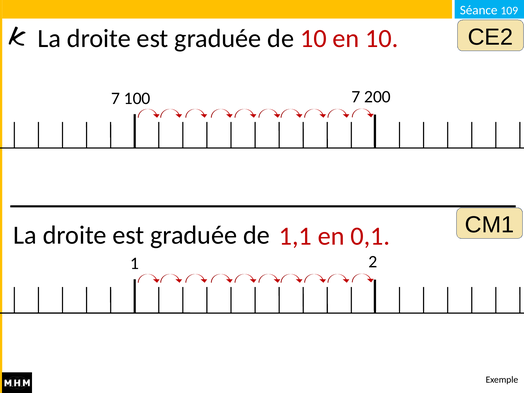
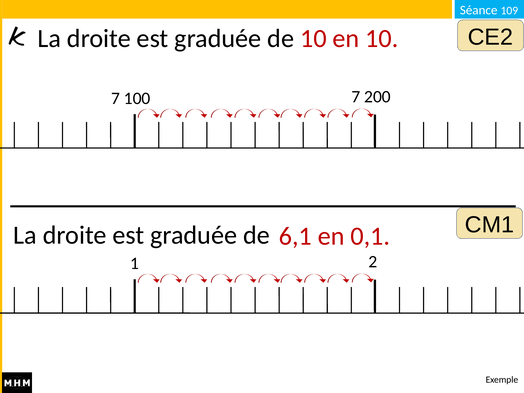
1,1: 1,1 -> 6,1
